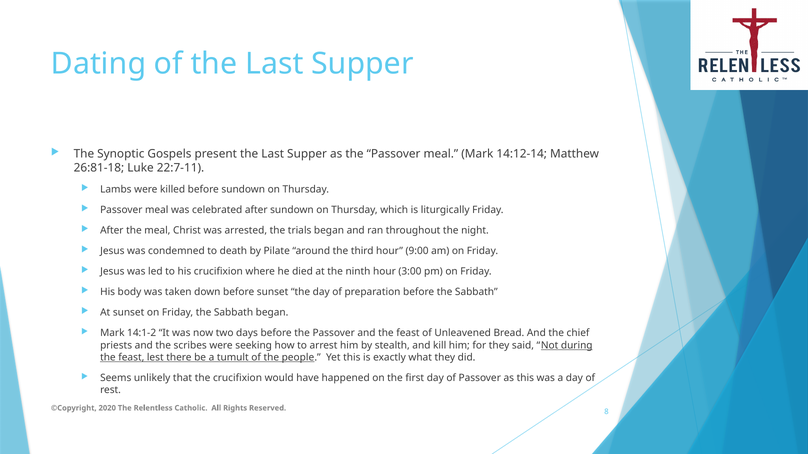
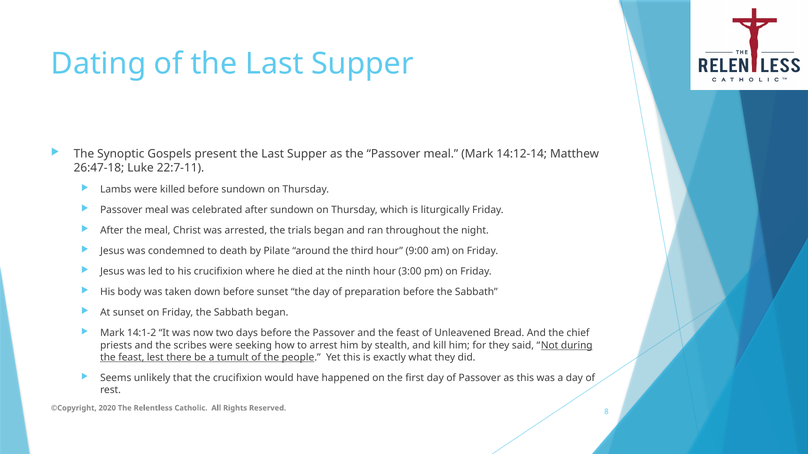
26:81-18: 26:81-18 -> 26:47-18
